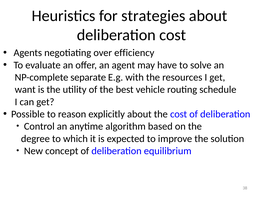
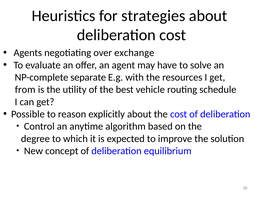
efficiency: efficiency -> exchange
want: want -> from
